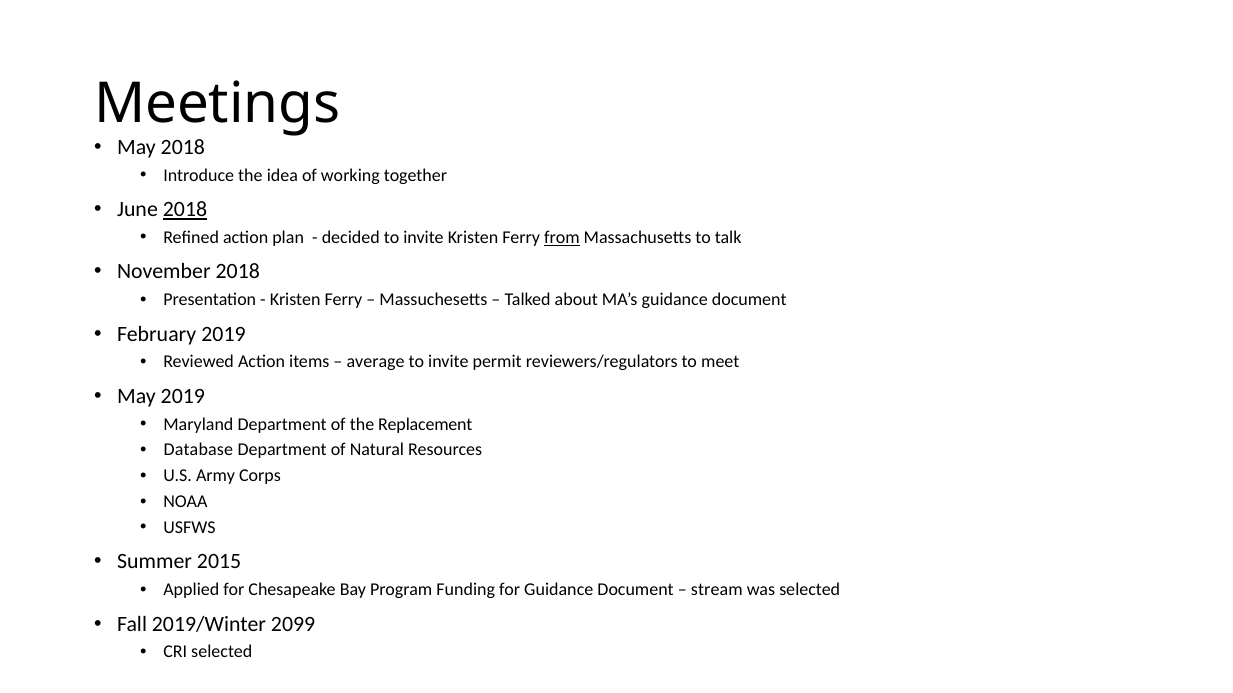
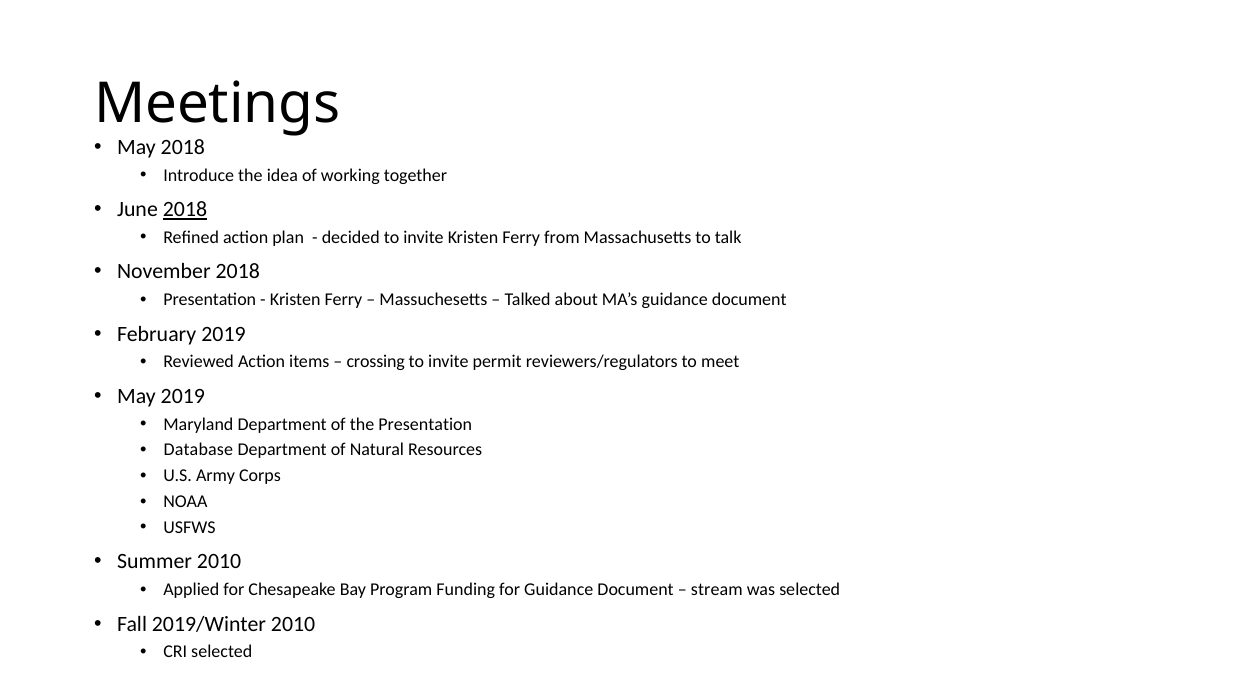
from underline: present -> none
average: average -> crossing
the Replacement: Replacement -> Presentation
Summer 2015: 2015 -> 2010
2019/Winter 2099: 2099 -> 2010
